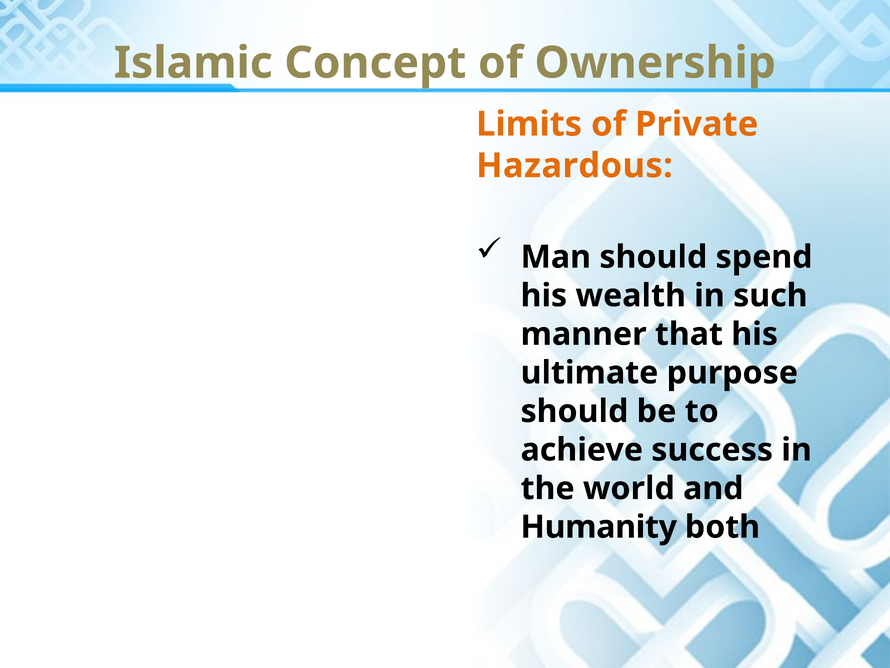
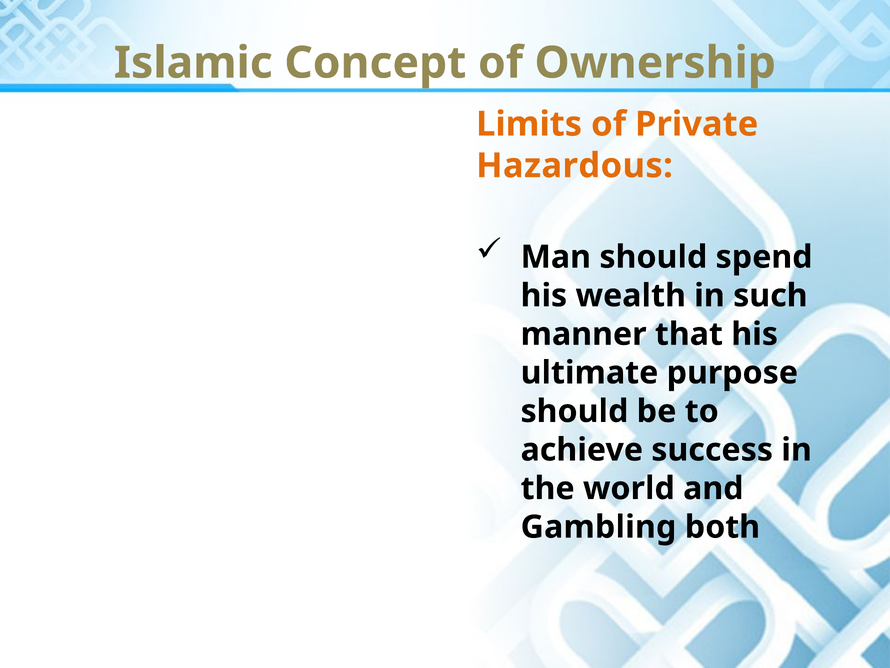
Humanity: Humanity -> Gambling
